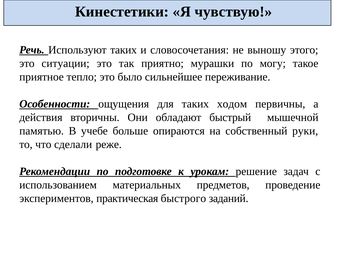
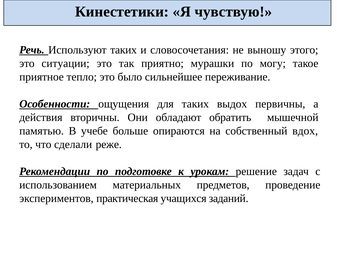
ходом: ходом -> выдох
быстрый: быстрый -> обратить
руки: руки -> вдох
быстрого: быстрого -> учащихся
